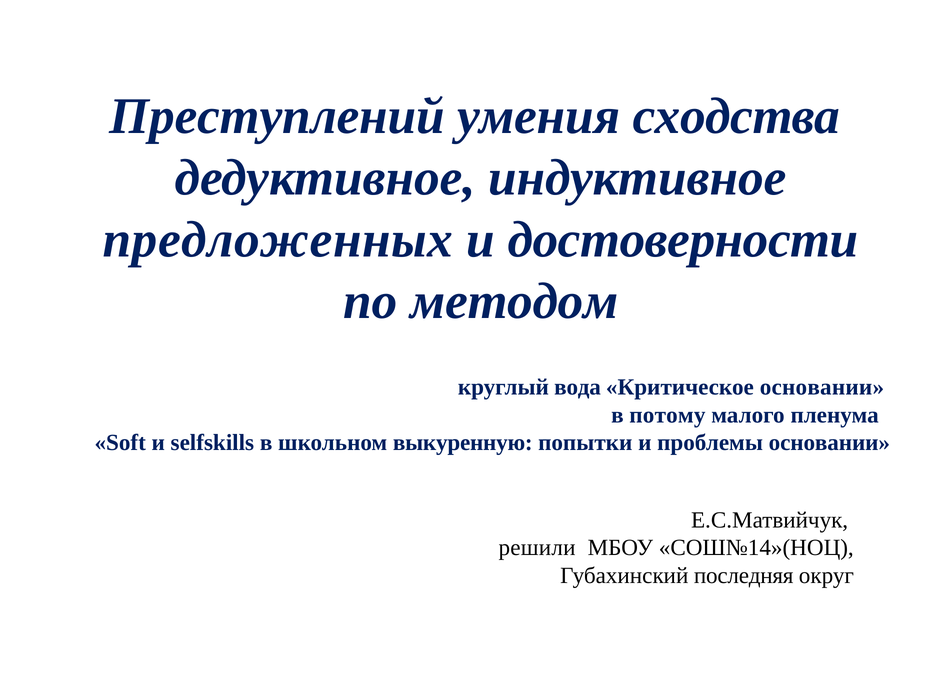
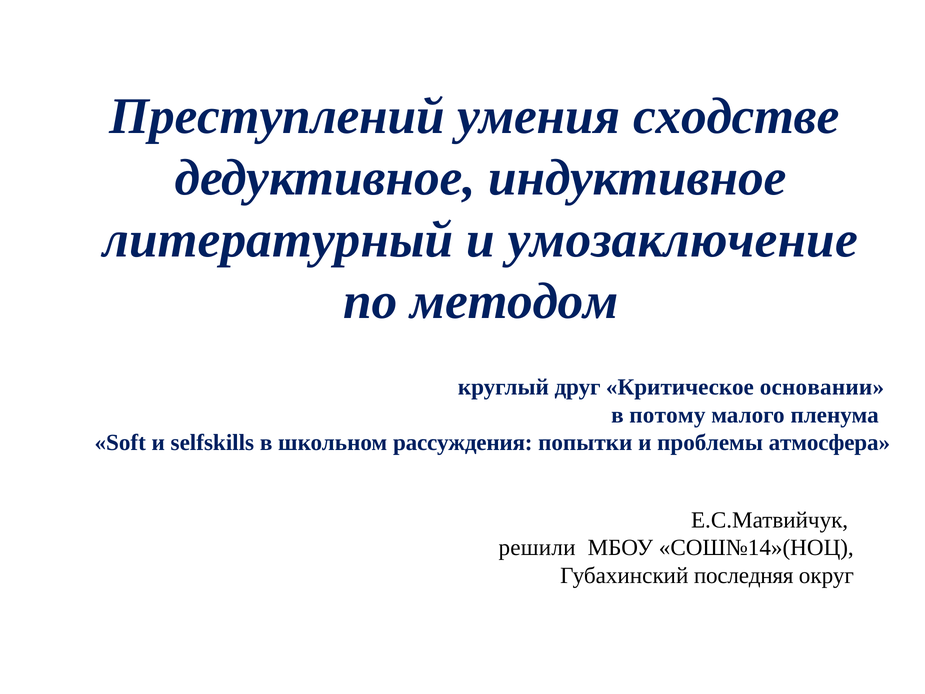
сходства: сходства -> сходстве
предложенных: предложенных -> литературный
достоверности: достоверности -> умозаключение
вода: вода -> друг
выкуренную: выкуренную -> рассуждения
проблемы основании: основании -> атмосфера
